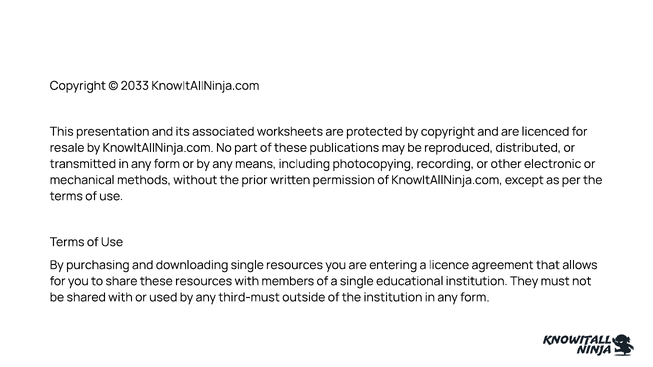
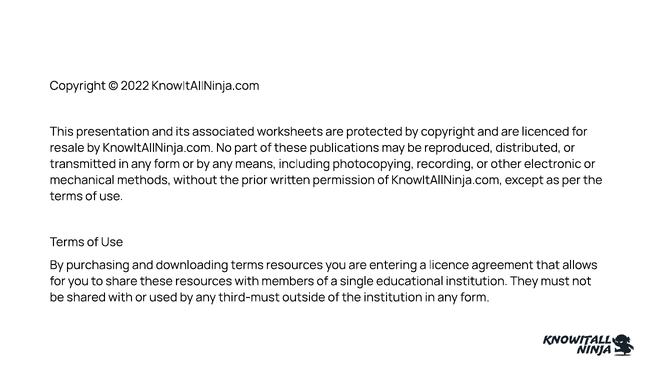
2033: 2033 -> 2022
downloading single: single -> terms
